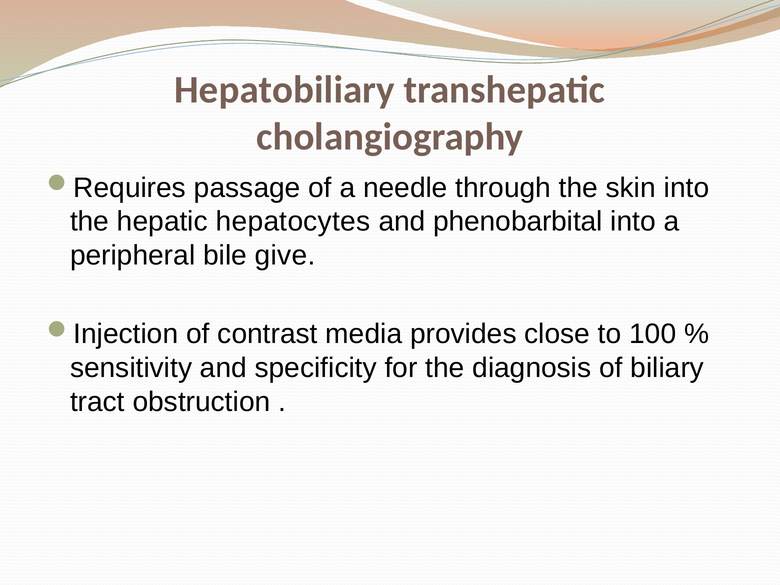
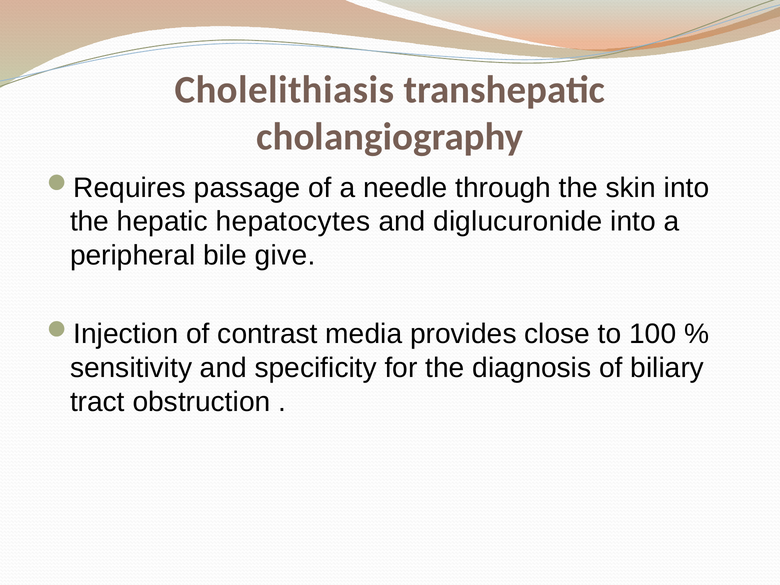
Hepatobiliary: Hepatobiliary -> Cholelithiasis
phenobarbital: phenobarbital -> diglucuronide
